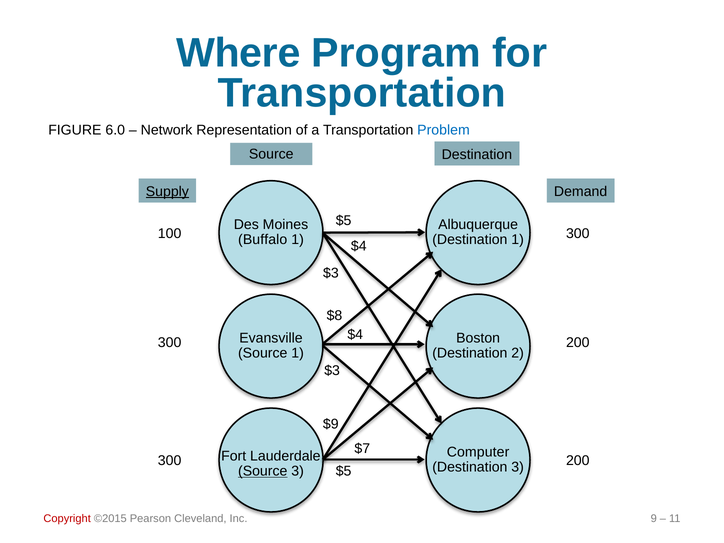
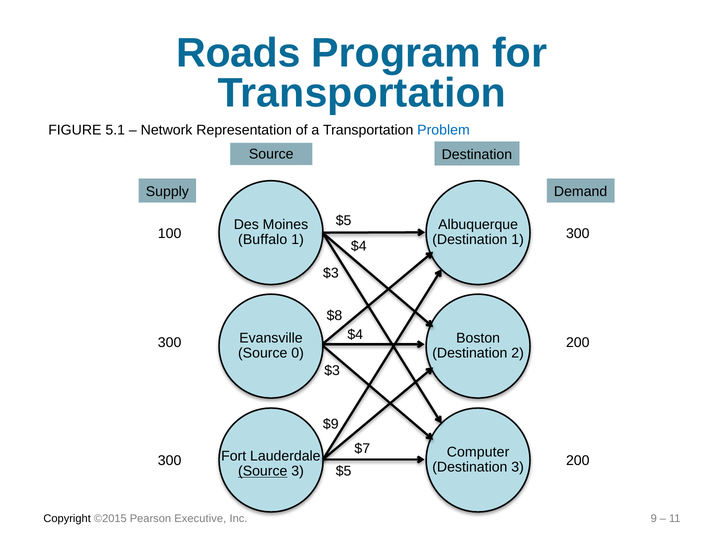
Where: Where -> Roads
6.0: 6.0 -> 5.1
Supply underline: present -> none
Source 1: 1 -> 0
Copyright colour: red -> black
Cleveland: Cleveland -> Executive
